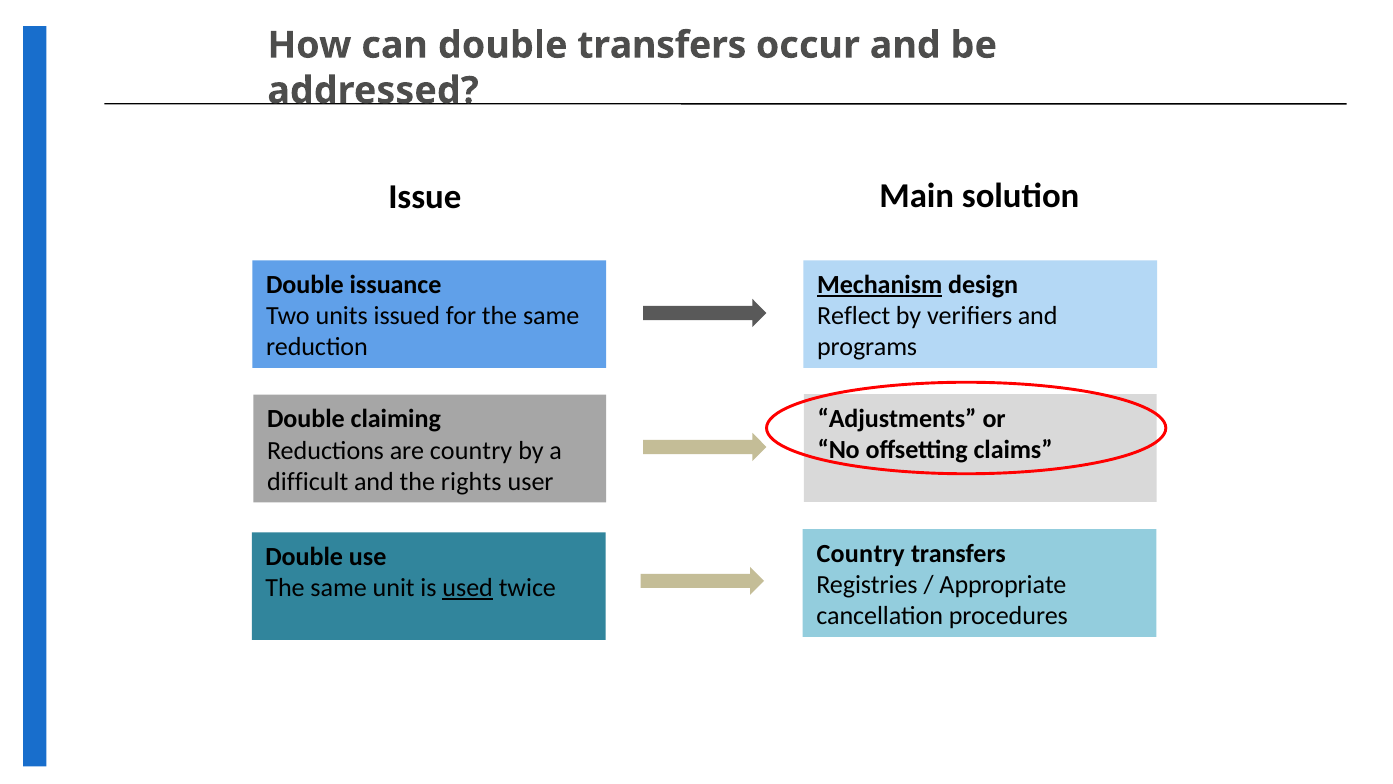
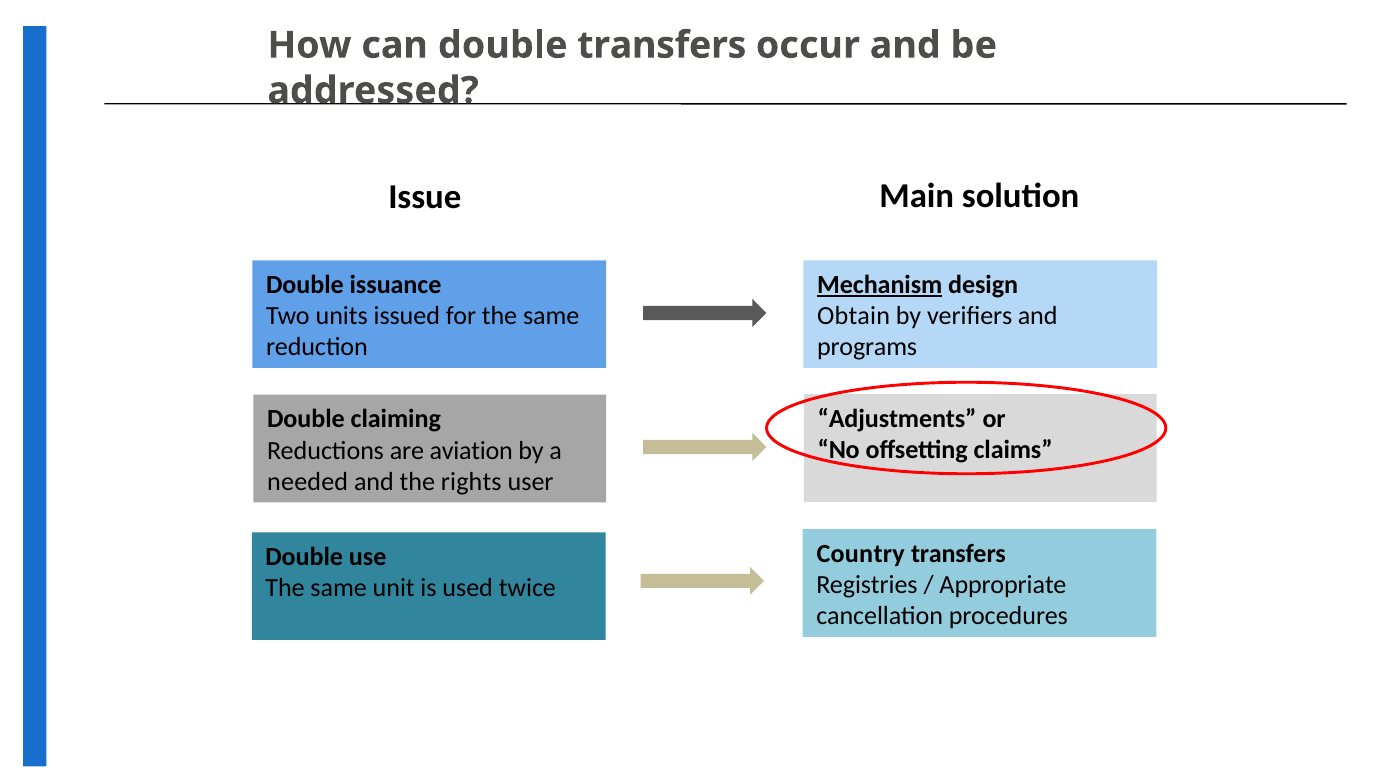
Reflect: Reflect -> Obtain
are country: country -> aviation
difficult: difficult -> needed
used underline: present -> none
